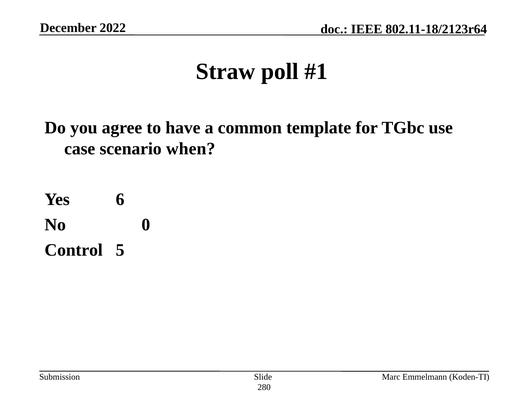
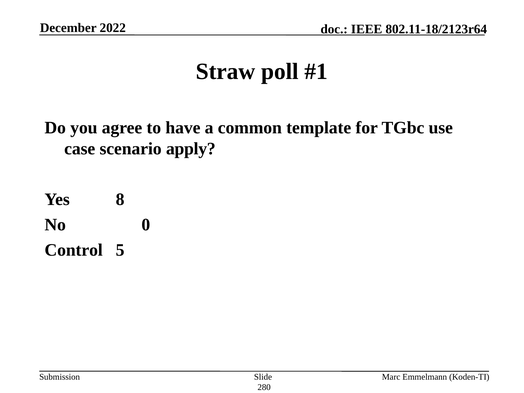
when: when -> apply
6: 6 -> 8
